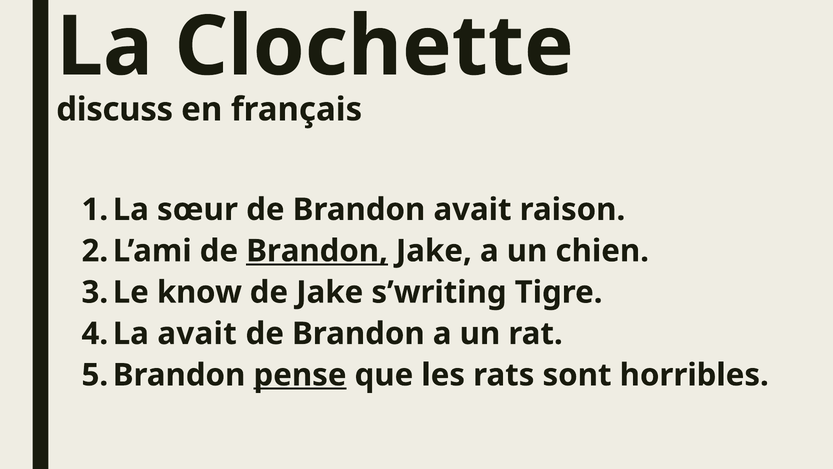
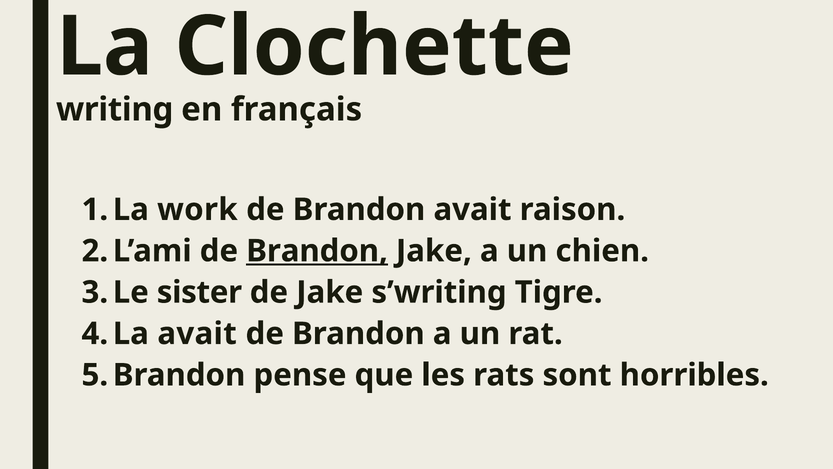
discuss: discuss -> writing
sœur: sœur -> work
know: know -> sister
pense underline: present -> none
